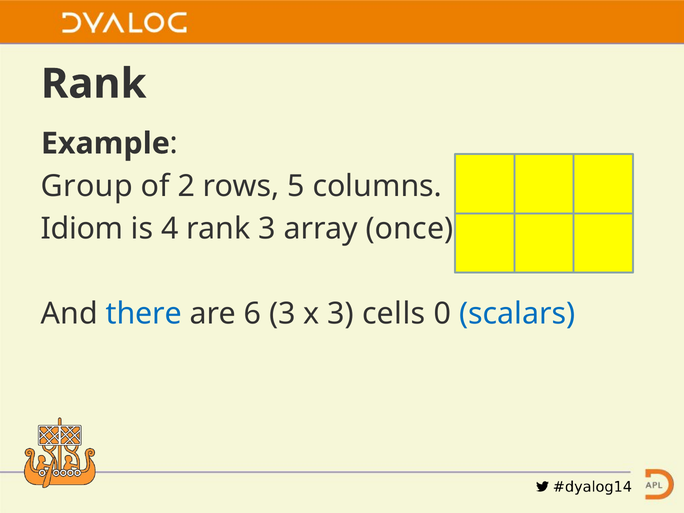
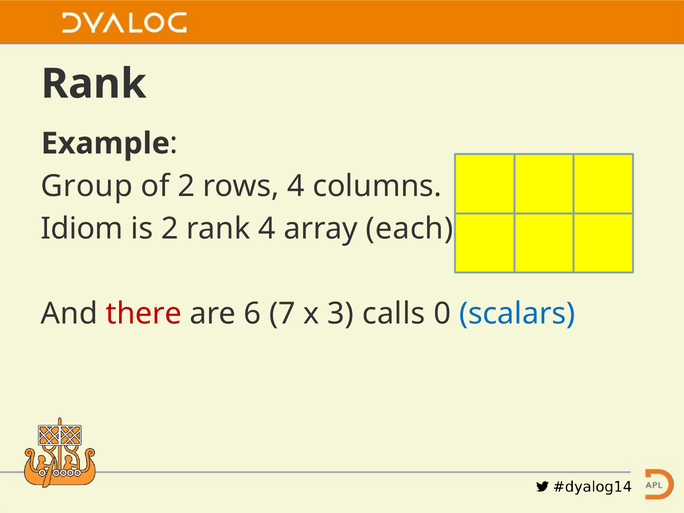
rows 5: 5 -> 4
is 4: 4 -> 2
rank 3: 3 -> 4
once: once -> each
there colour: blue -> red
6 3: 3 -> 7
cells: cells -> calls
